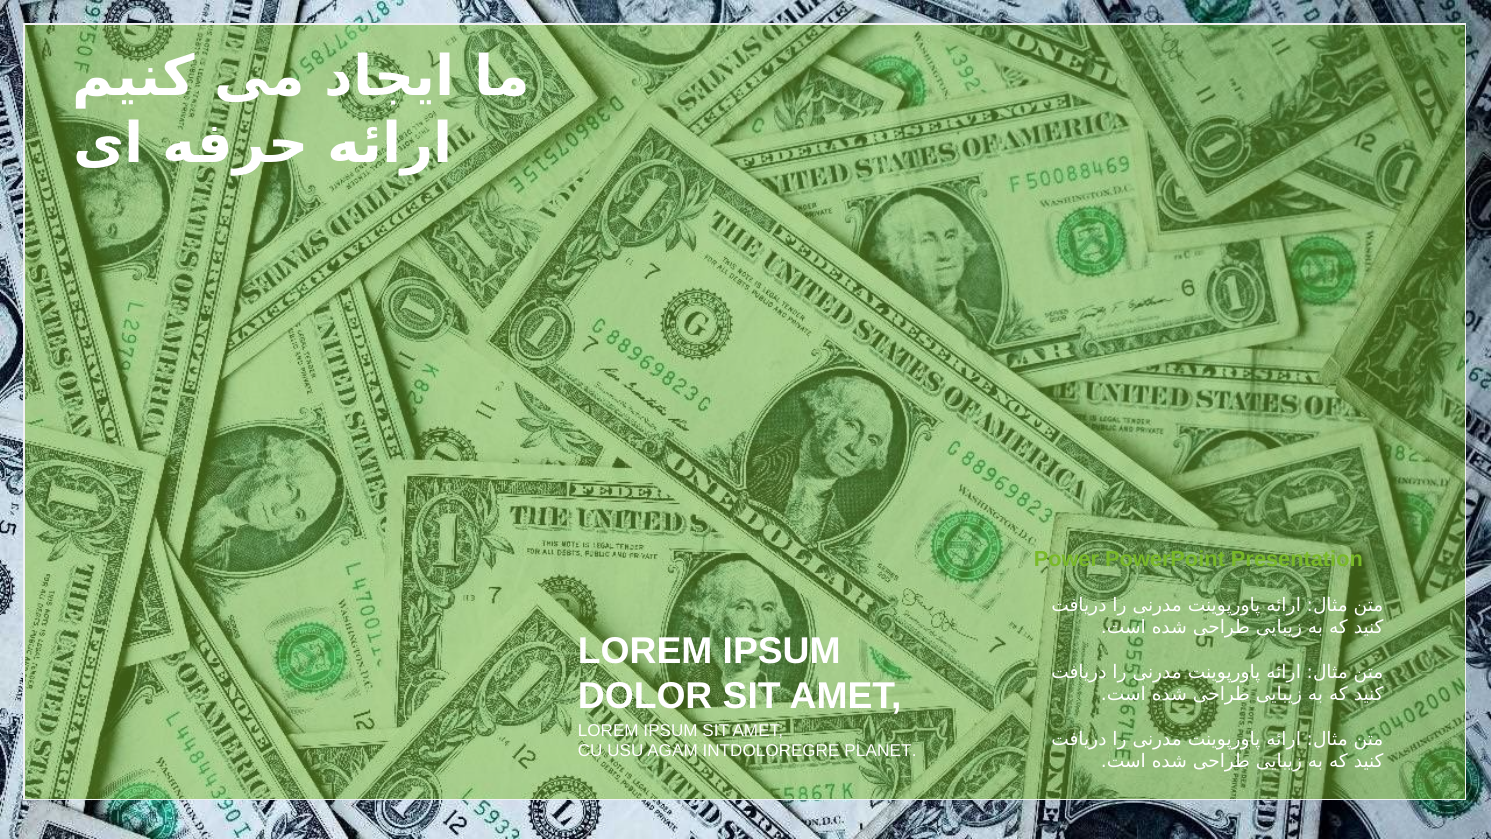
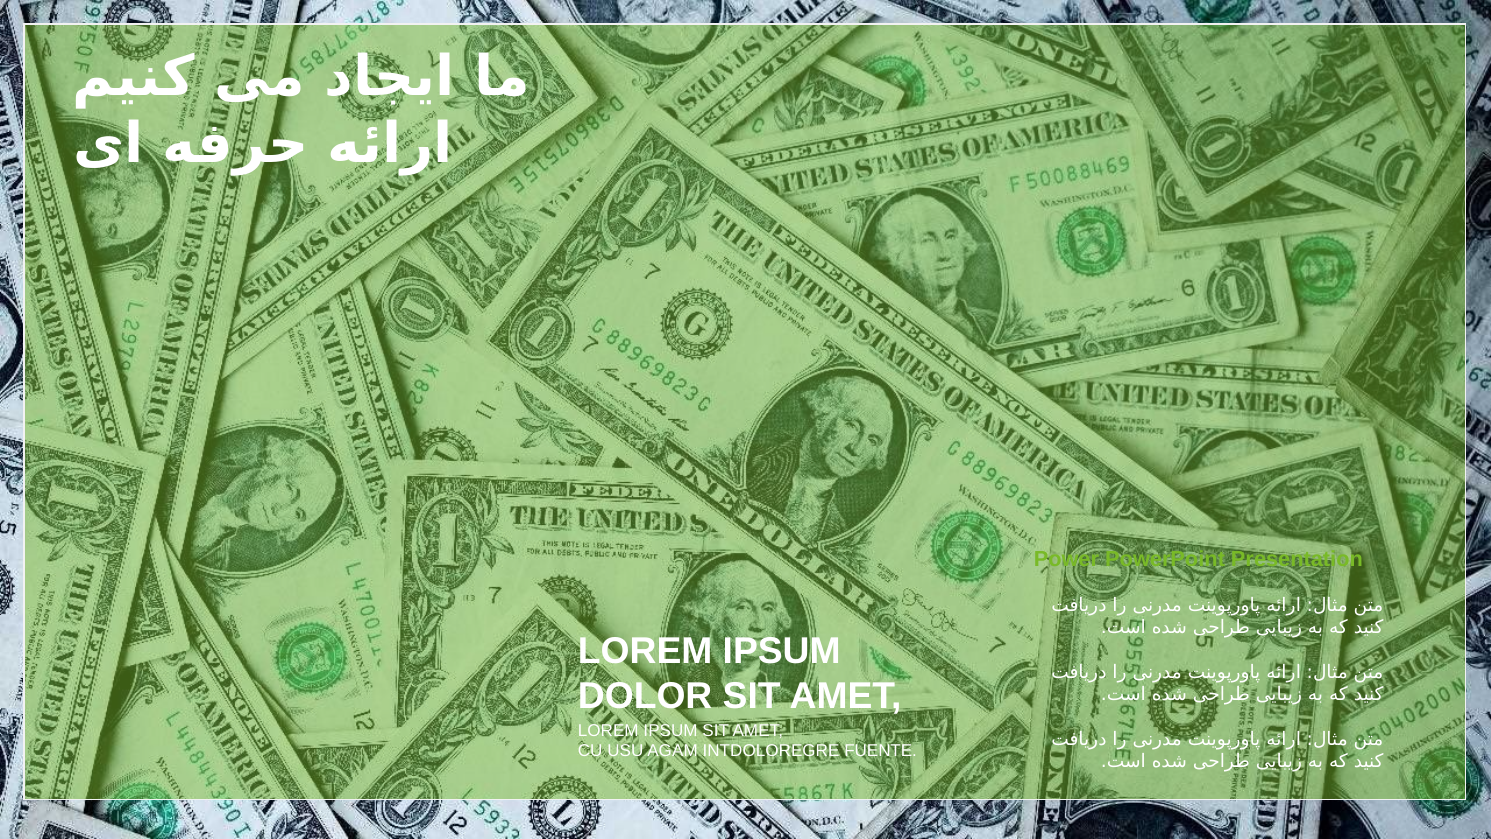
PLANET: PLANET -> FUENTE
